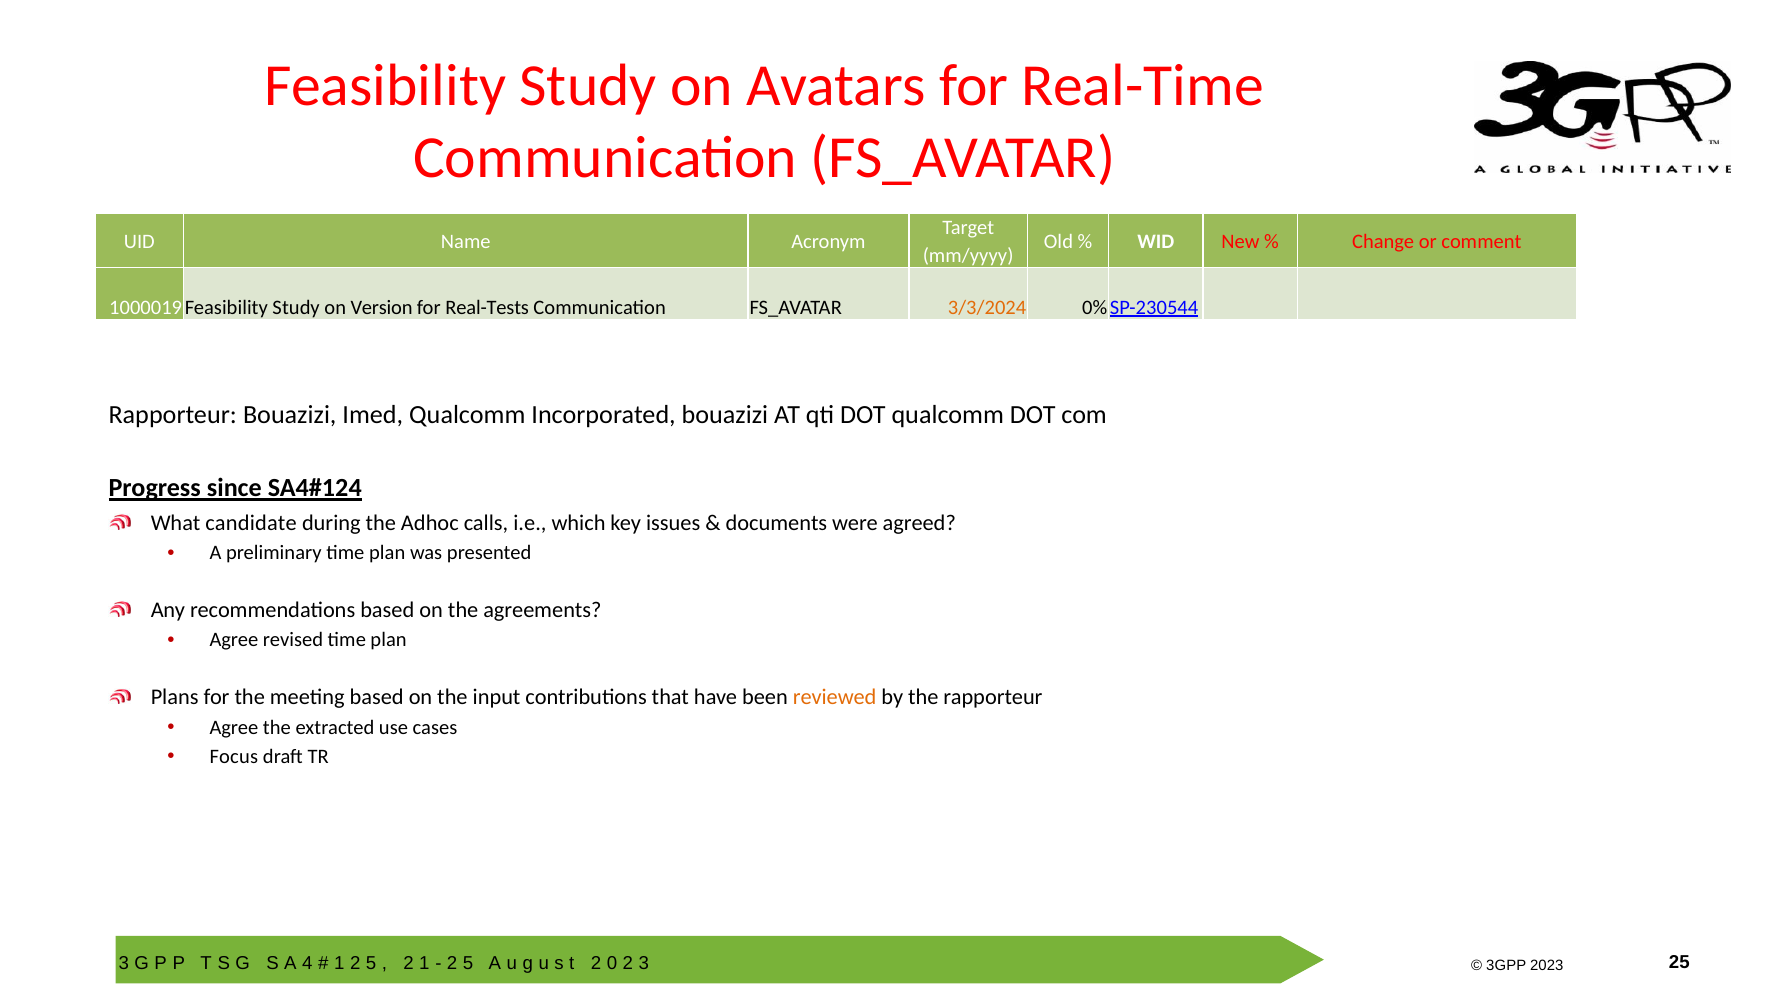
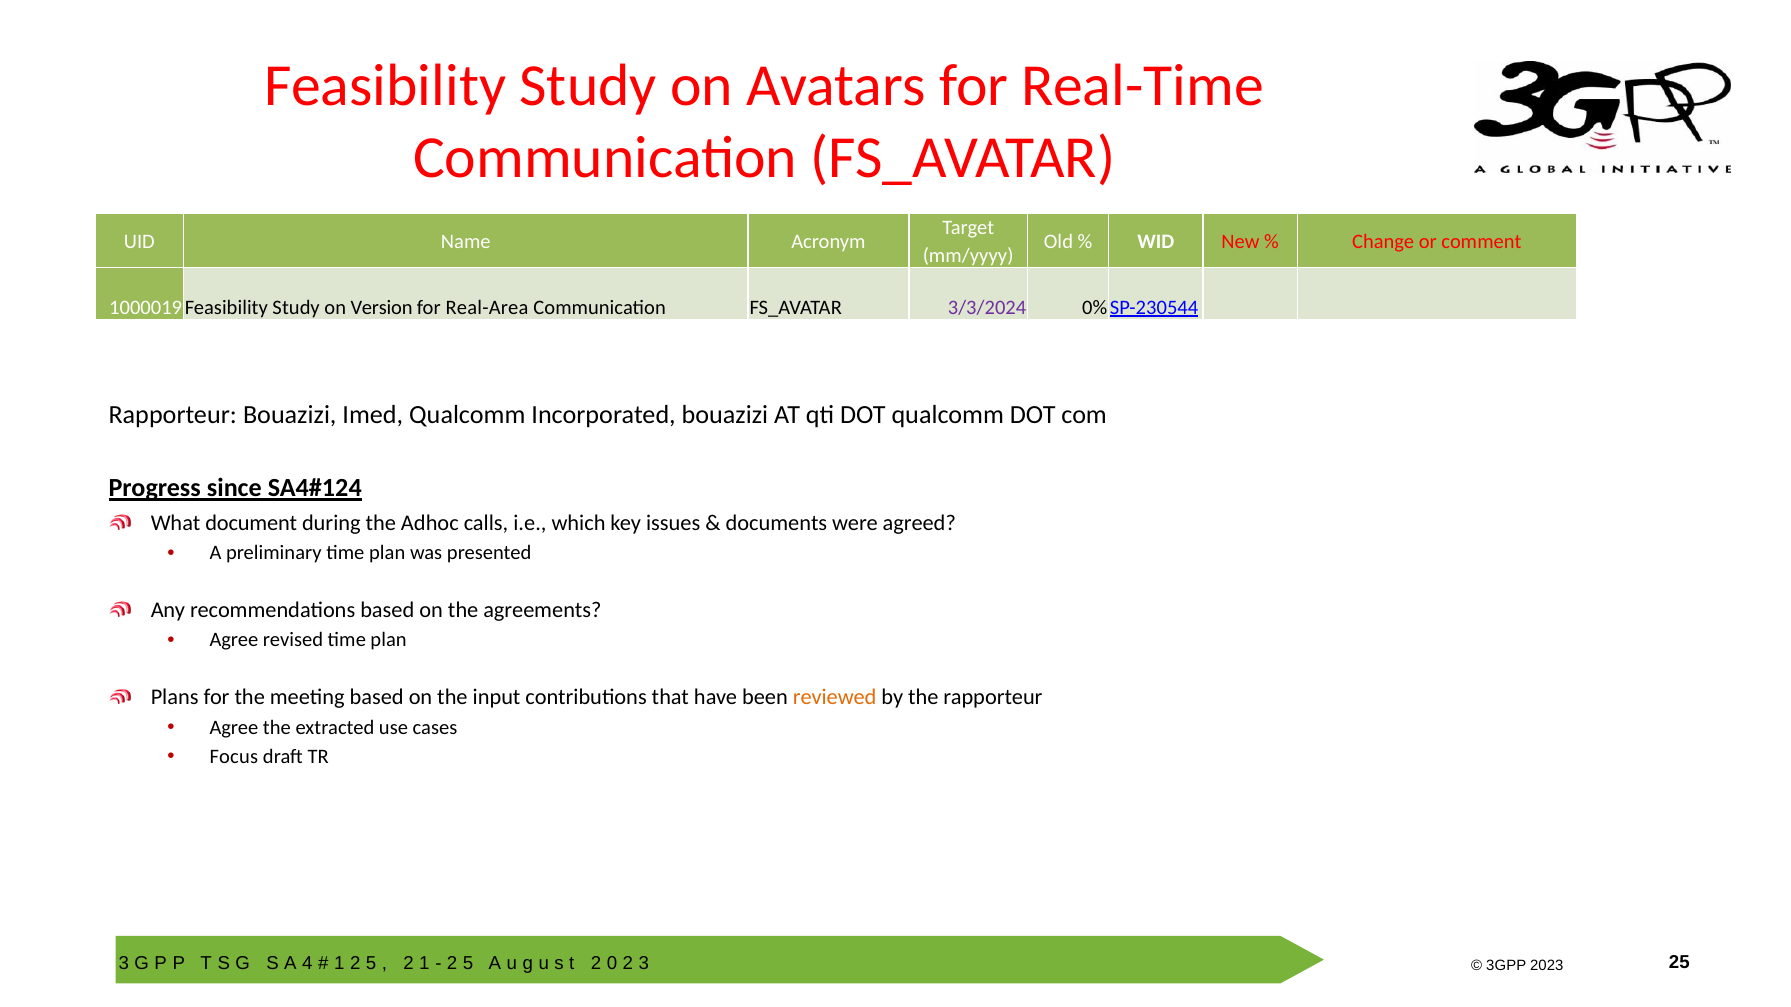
Real-Tests: Real-Tests -> Real-Area
3/3/2024 colour: orange -> purple
candidate: candidate -> document
